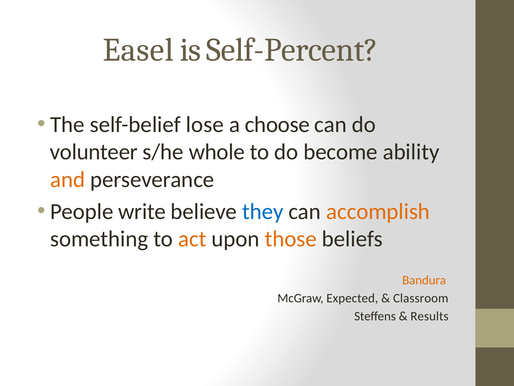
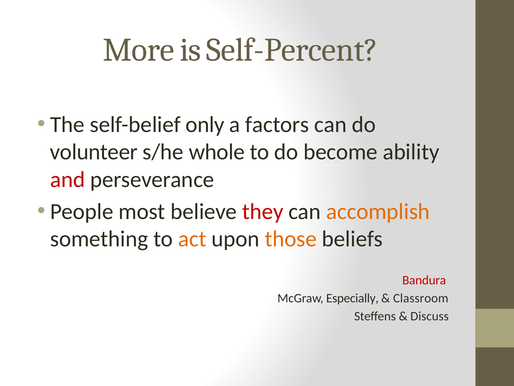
Easel: Easel -> More
lose: lose -> only
choose: choose -> factors
and colour: orange -> red
write: write -> most
they colour: blue -> red
Bandura colour: orange -> red
Expected: Expected -> Especially
Results: Results -> Discuss
